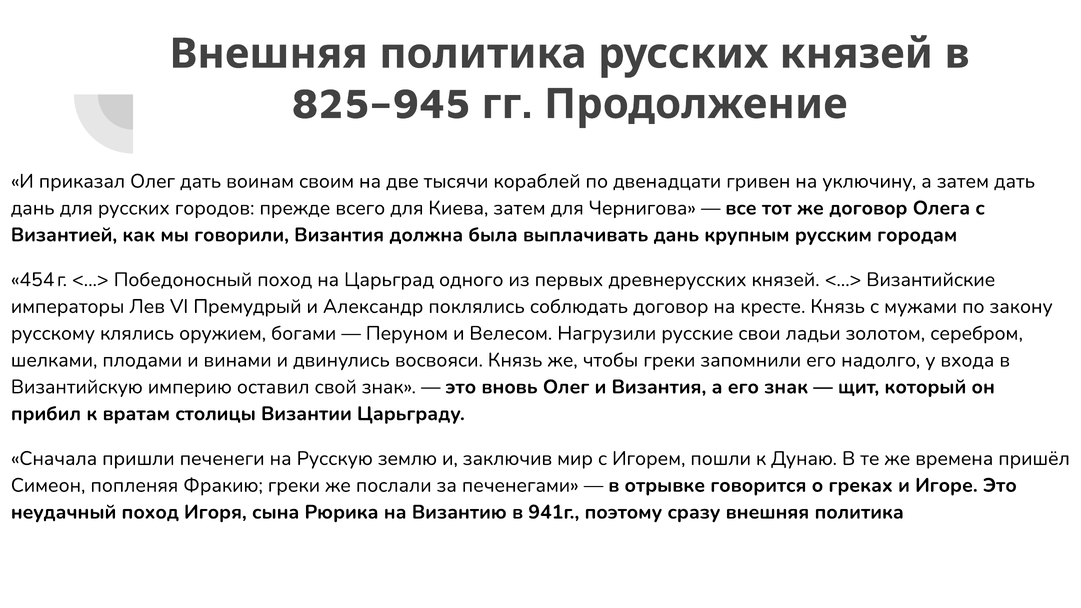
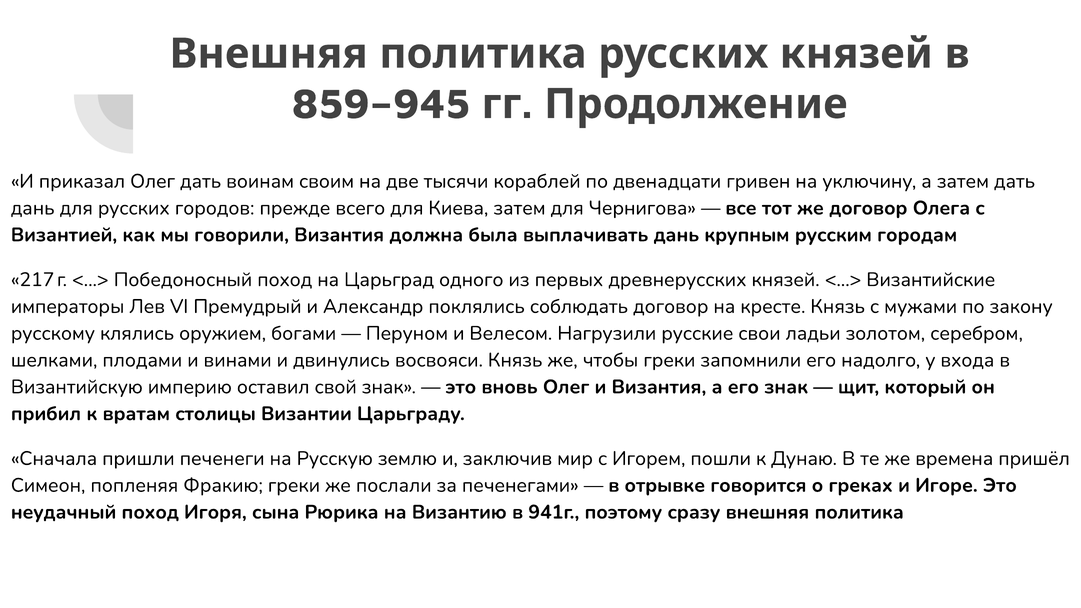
825–945: 825–945 -> 859–945
454: 454 -> 217
